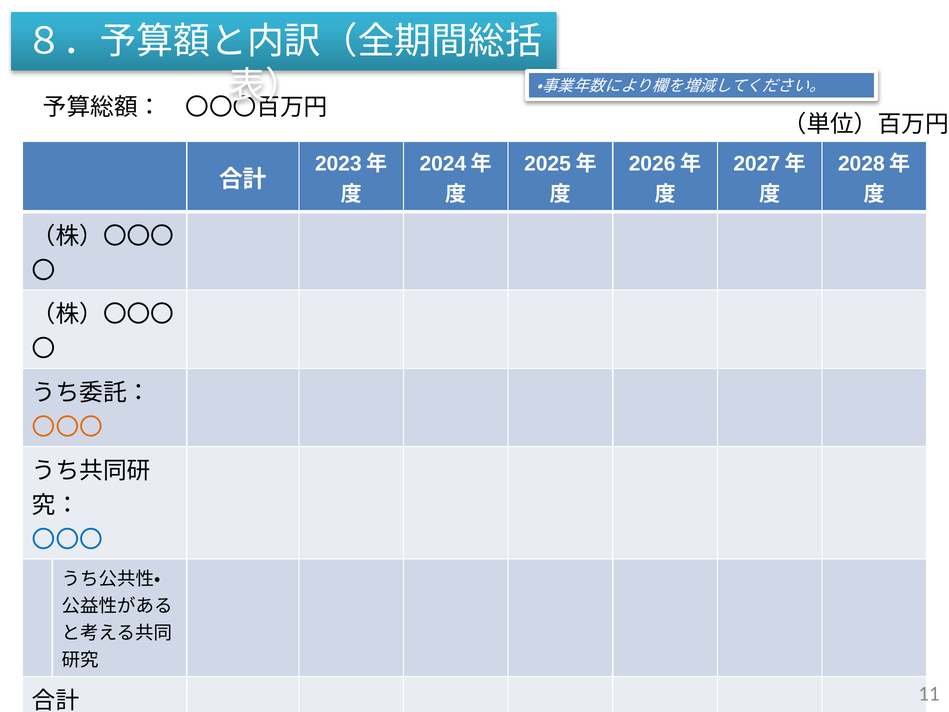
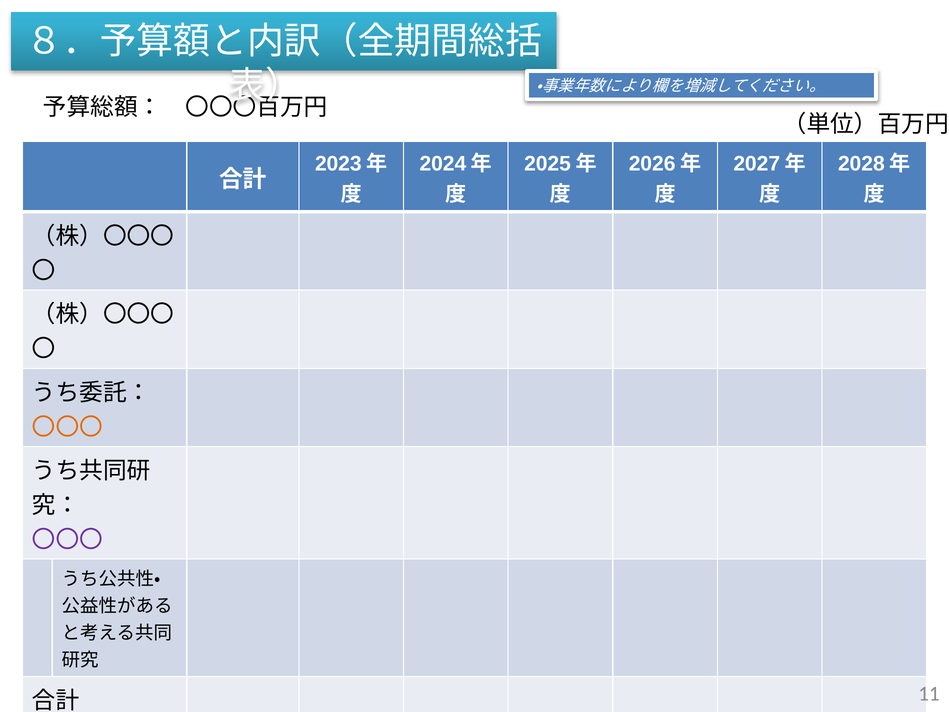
〇〇〇 at (67, 540) colour: blue -> purple
